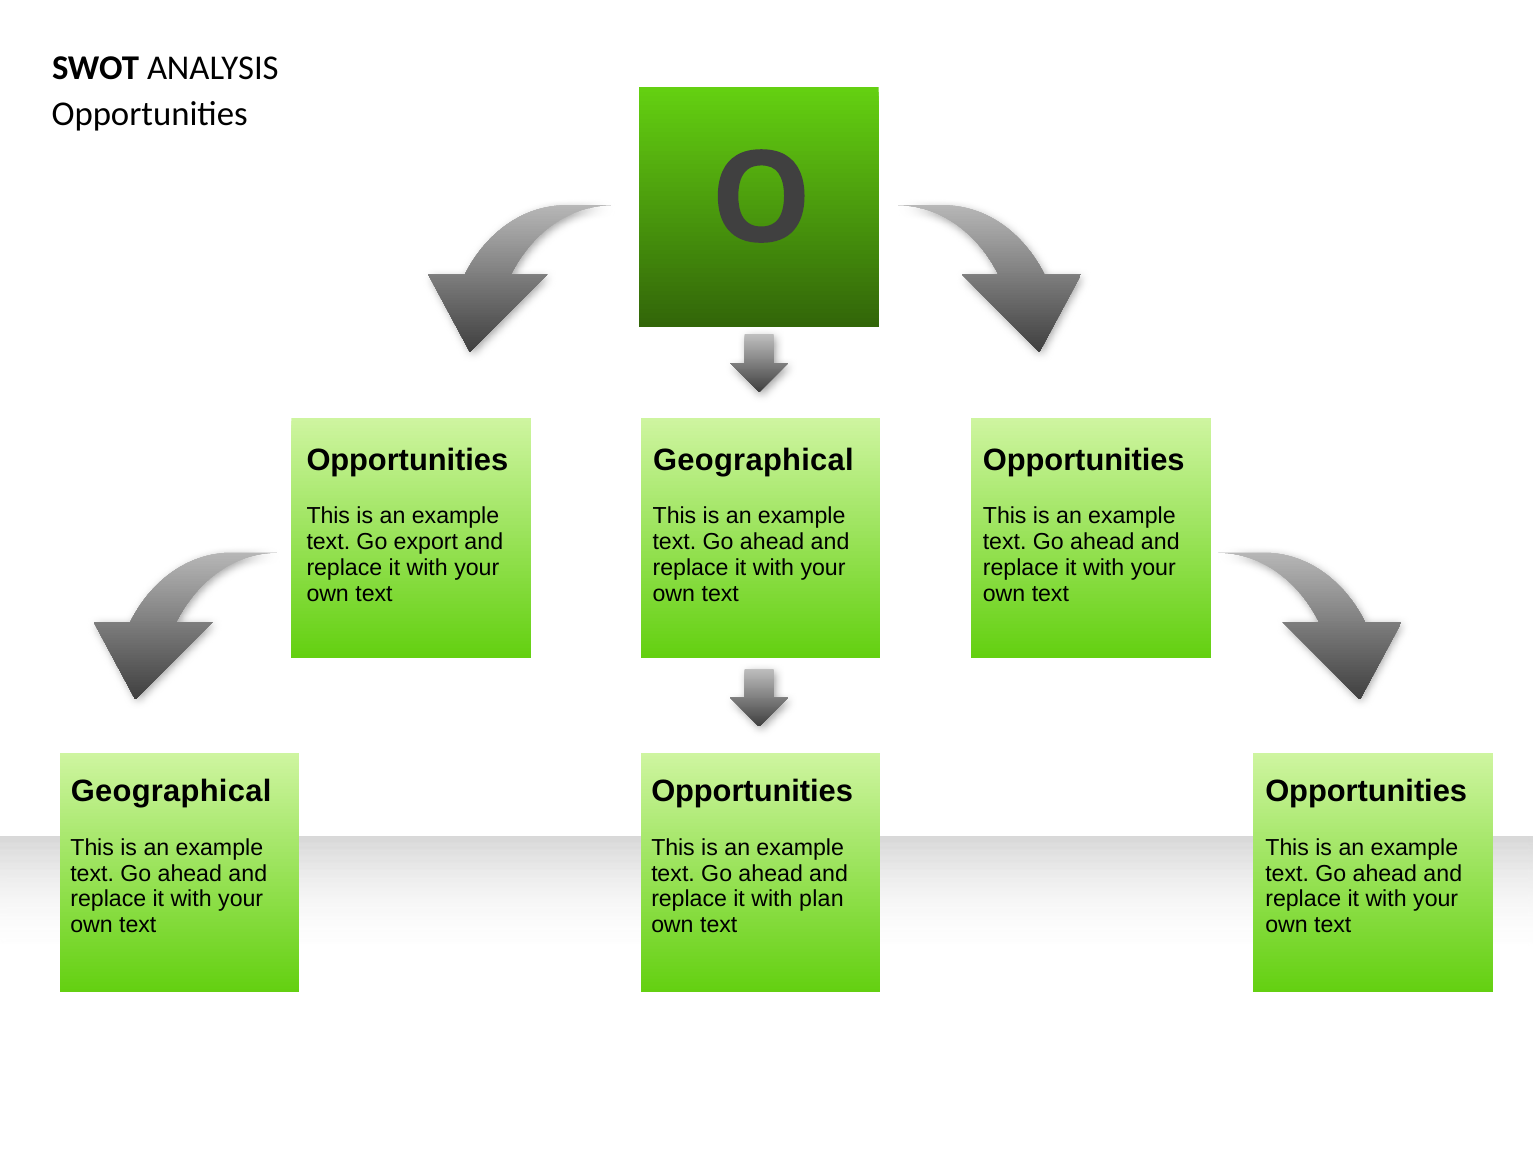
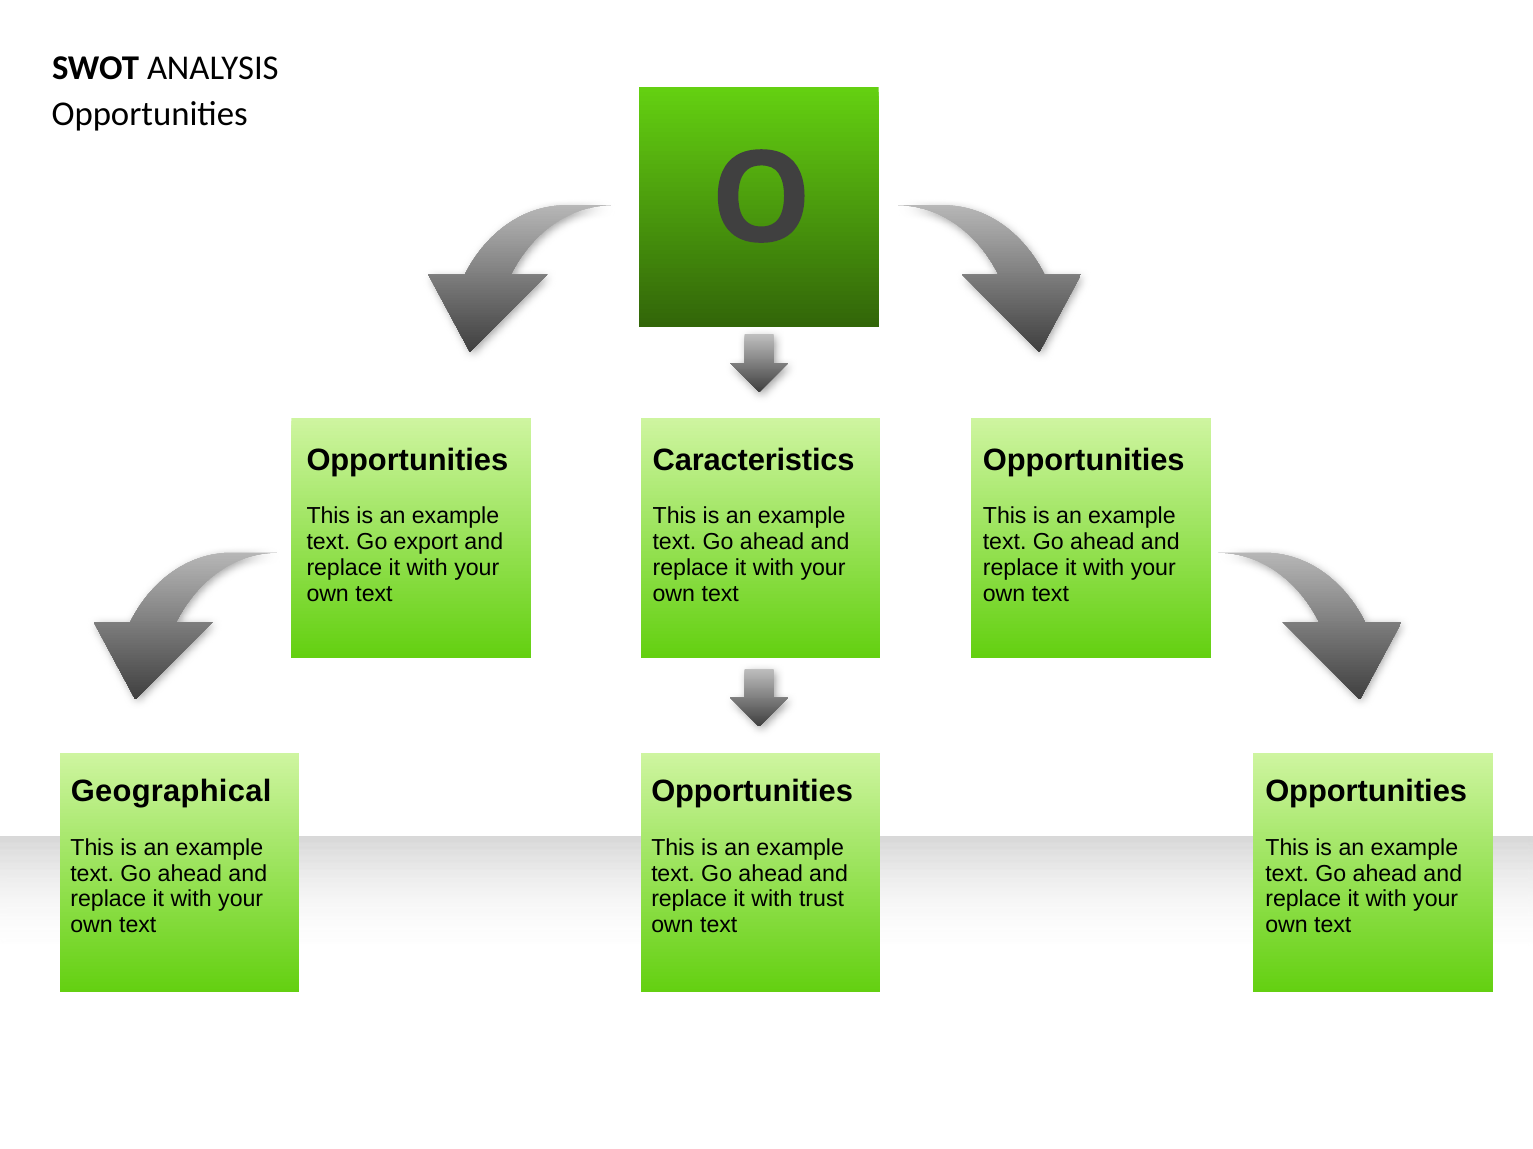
Geographical at (753, 460): Geographical -> Caracteristics
plan: plan -> trust
